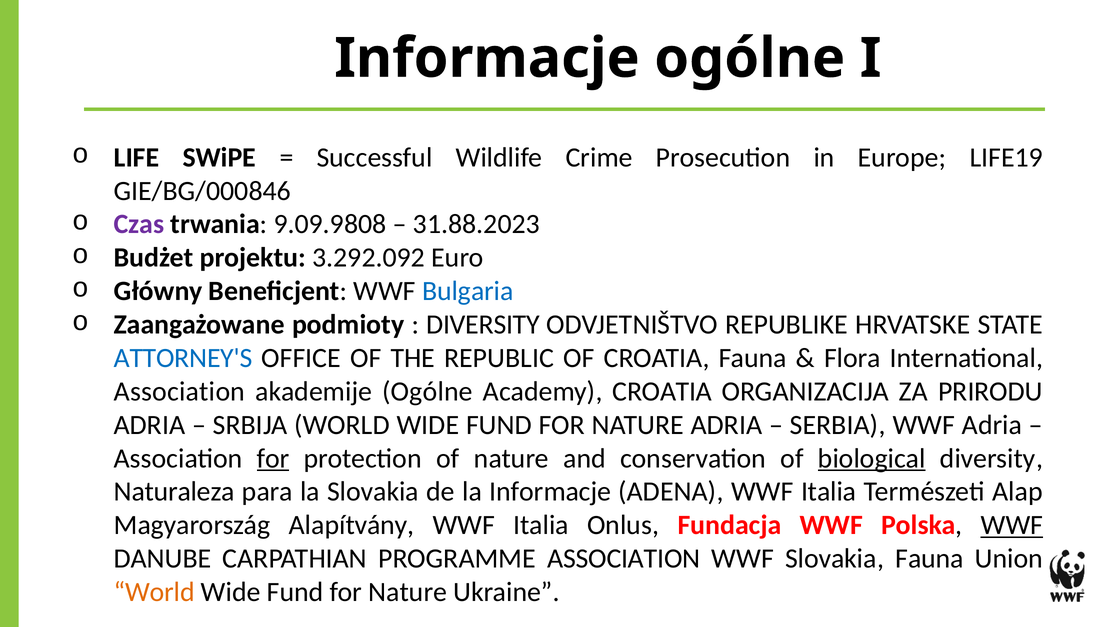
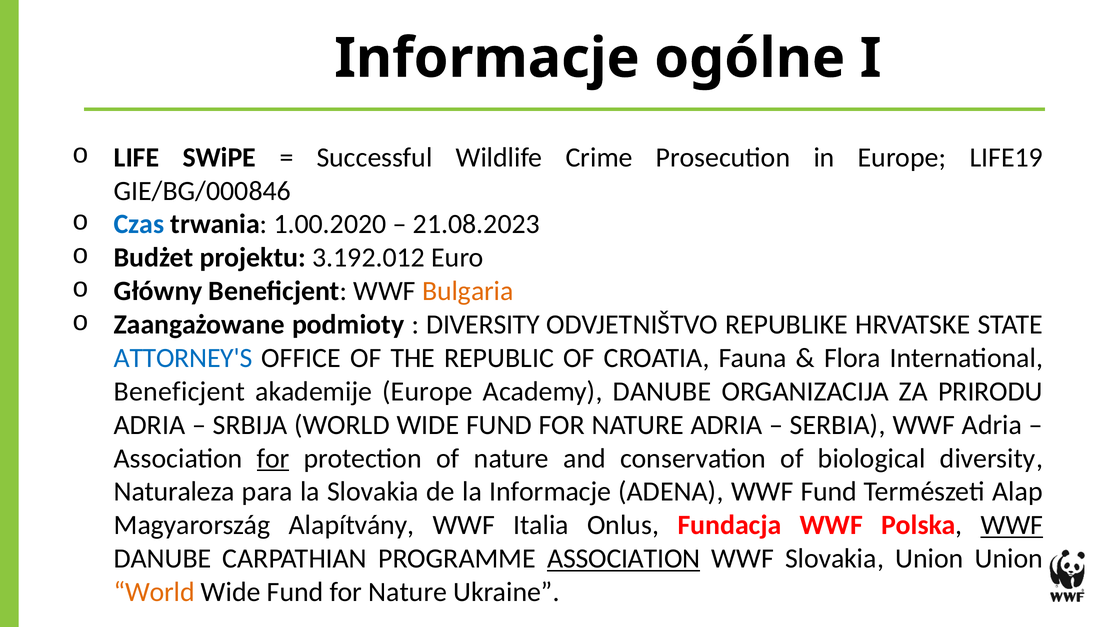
Czas colour: purple -> blue
9.09.9808: 9.09.9808 -> 1.00.2020
31.88.2023: 31.88.2023 -> 21.08.2023
3.292.092: 3.292.092 -> 3.192.012
Bulgaria colour: blue -> orange
Association at (179, 392): Association -> Beneficjent
akademije Ogólne: Ogólne -> Europe
Academy CROATIA: CROATIA -> DANUBE
biological underline: present -> none
ADENA WWF Italia: Italia -> Fund
ASSOCIATION at (624, 559) underline: none -> present
Slovakia Fauna: Fauna -> Union
